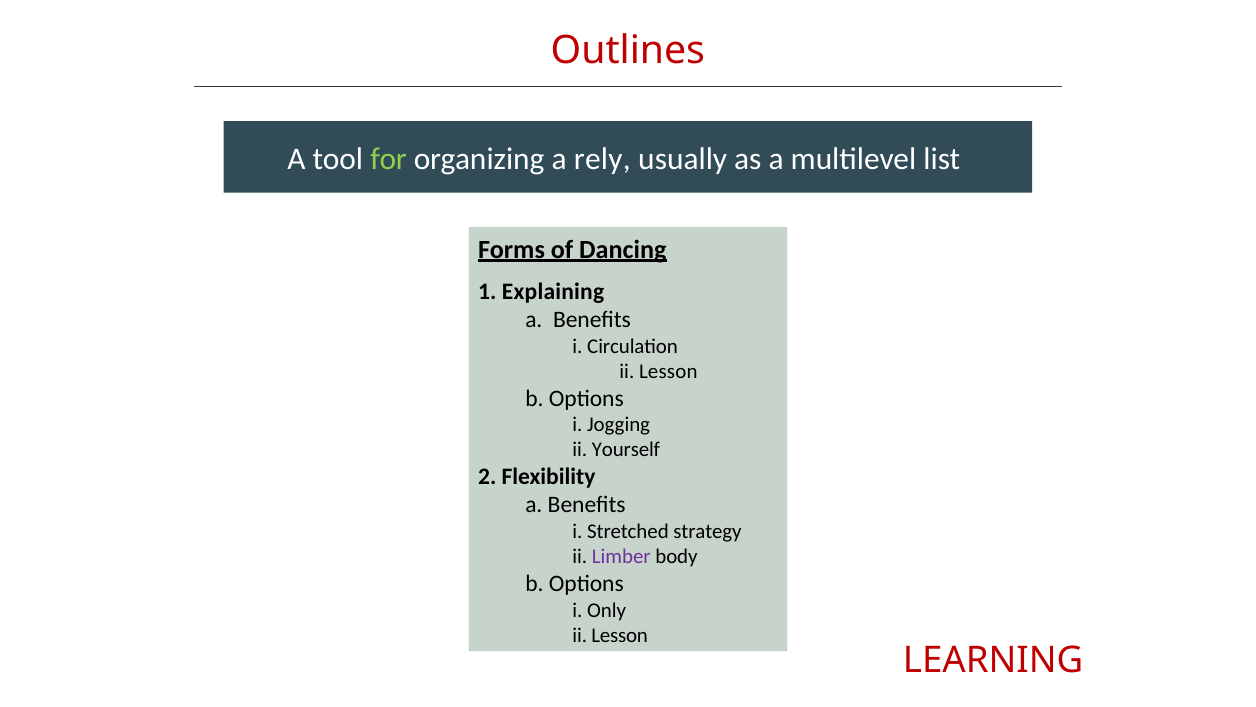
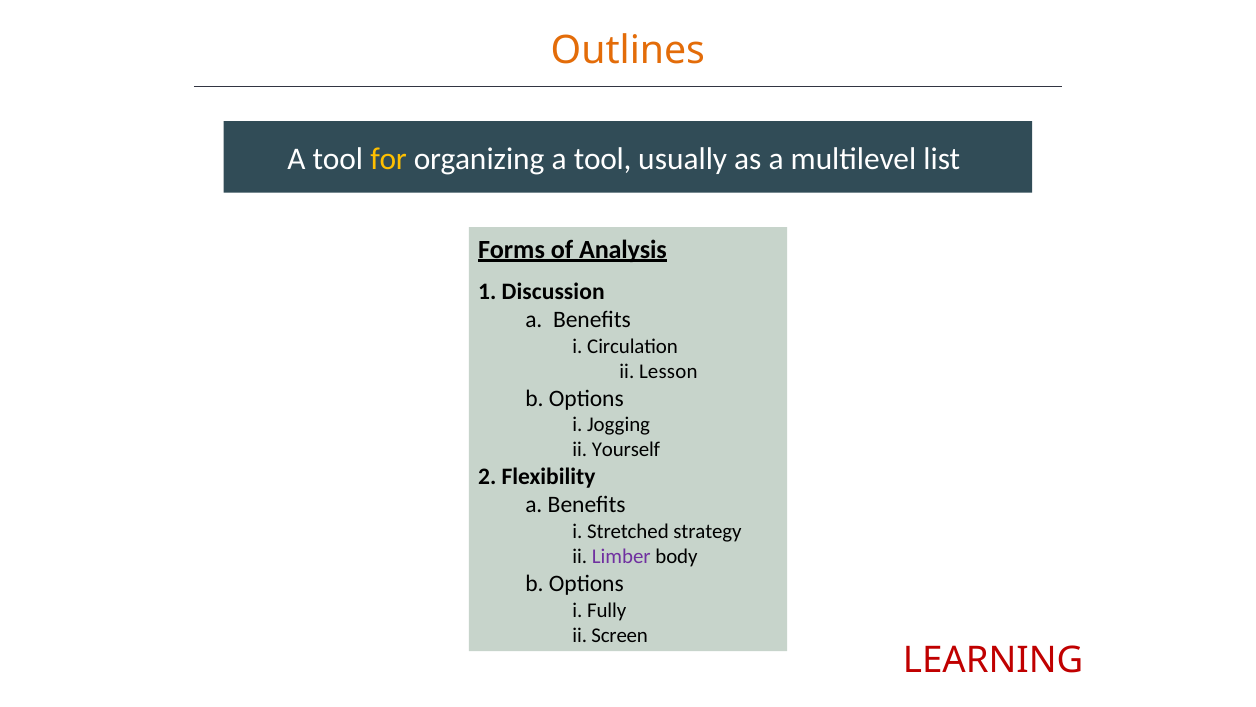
Outlines colour: red -> orange
for colour: light green -> yellow
organizing a rely: rely -> tool
Dancing: Dancing -> Analysis
Explaining: Explaining -> Discussion
Only: Only -> Fully
Lesson at (620, 635): Lesson -> Screen
